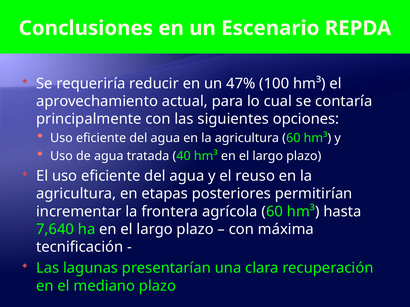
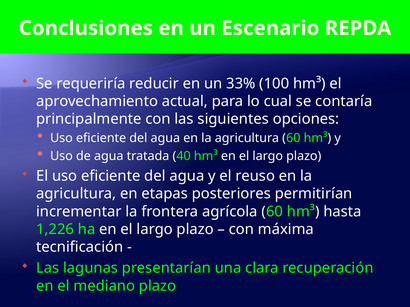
47%: 47% -> 33%
7,640: 7,640 -> 1,226
